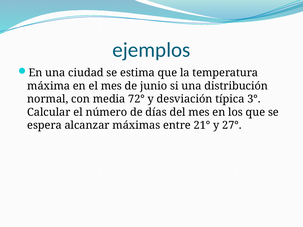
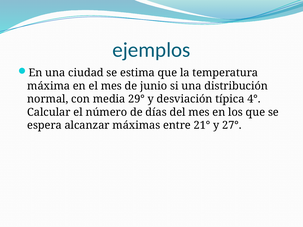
72°: 72° -> 29°
3°: 3° -> 4°
